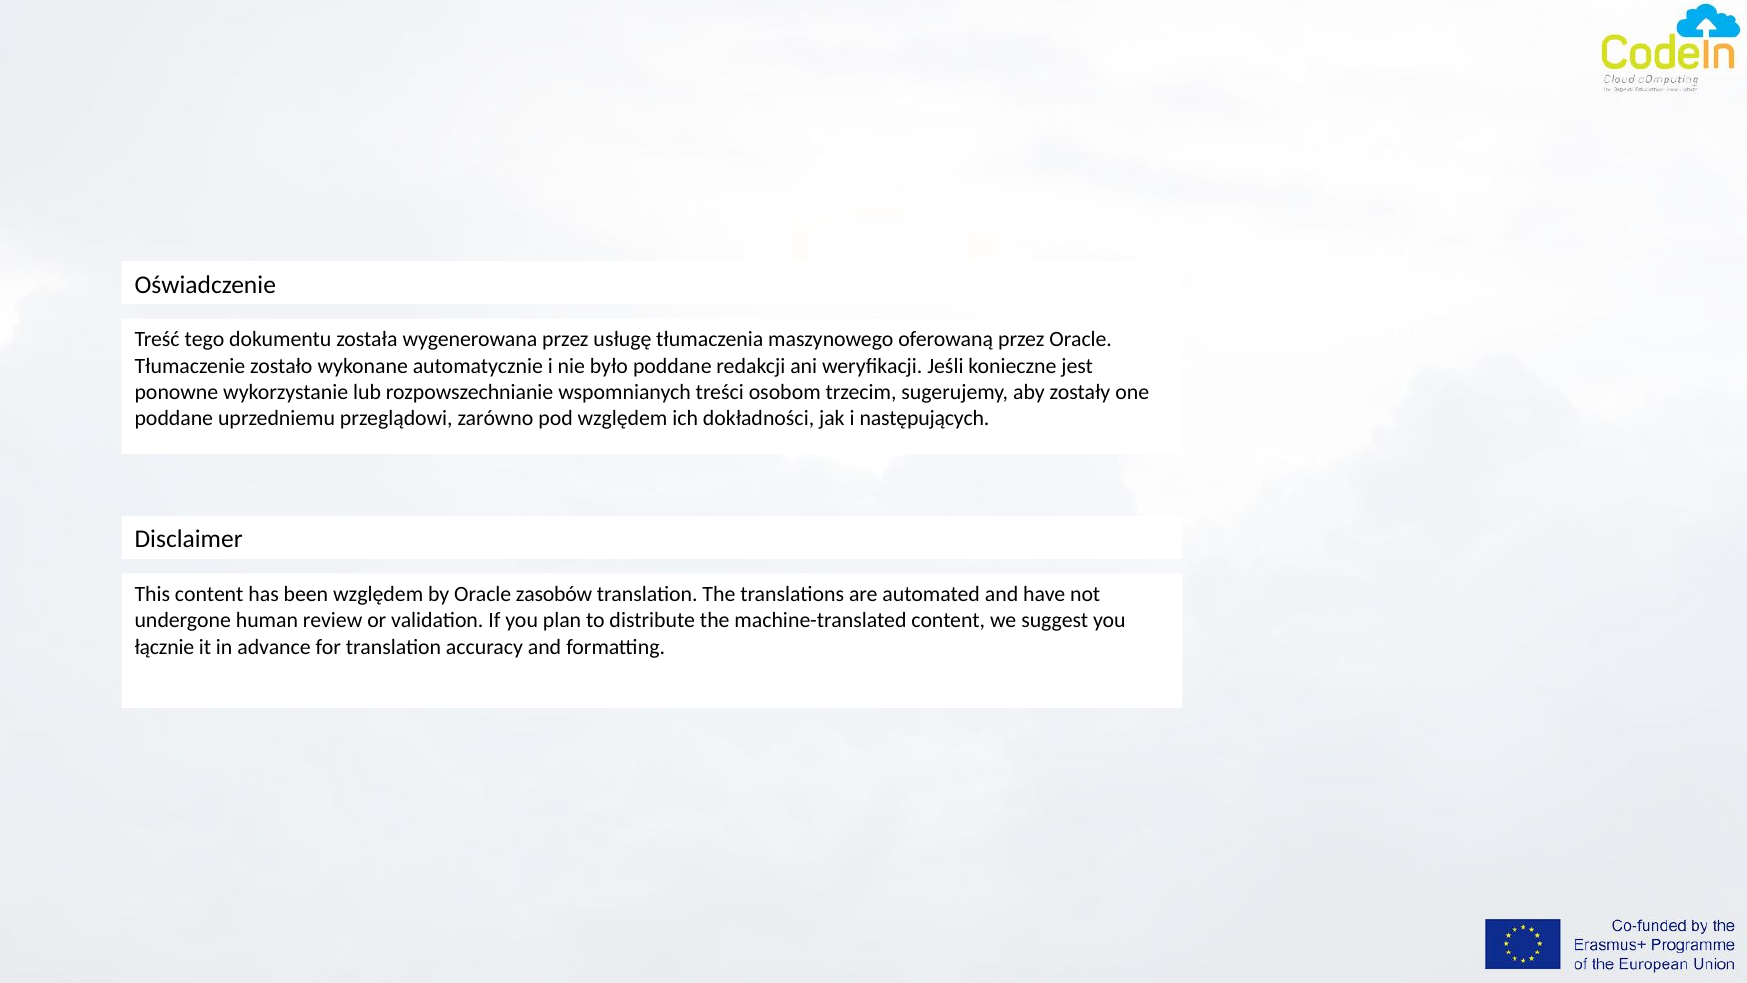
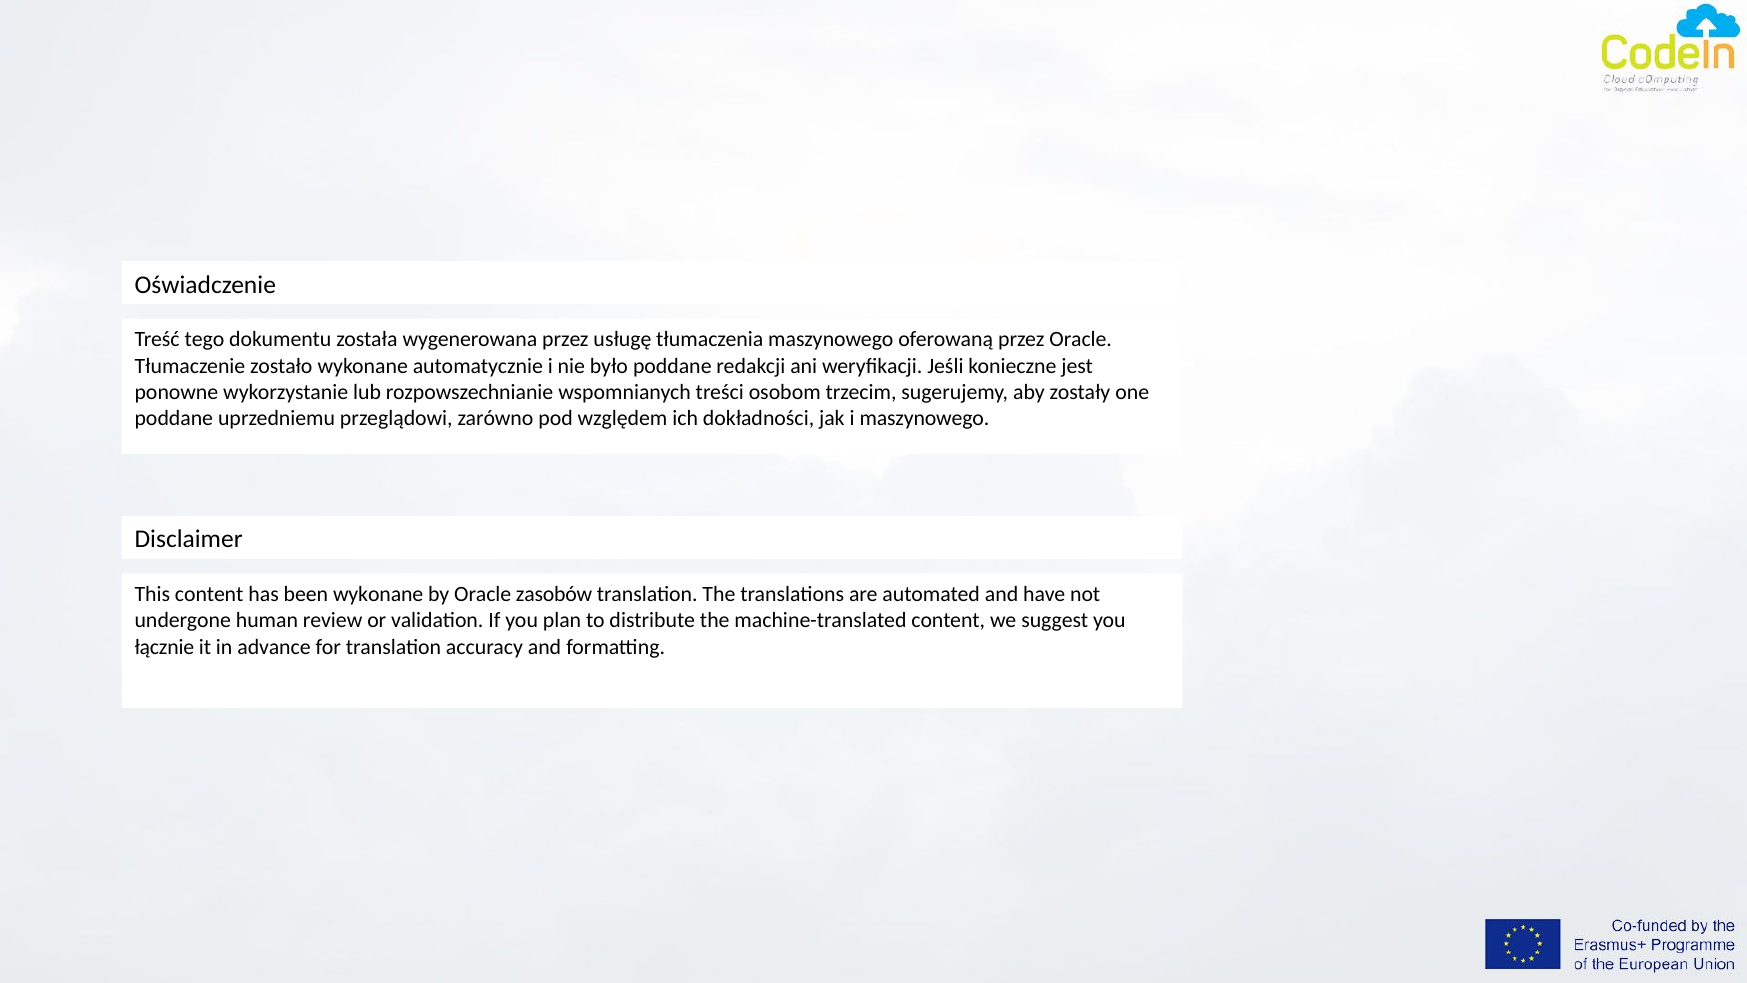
i następujących: następujących -> maszynowego
been względem: względem -> wykonane
